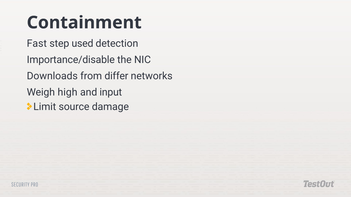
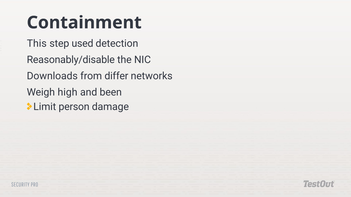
Fast: Fast -> This
Importance/disable: Importance/disable -> Reasonably/disable
input: input -> been
source: source -> person
